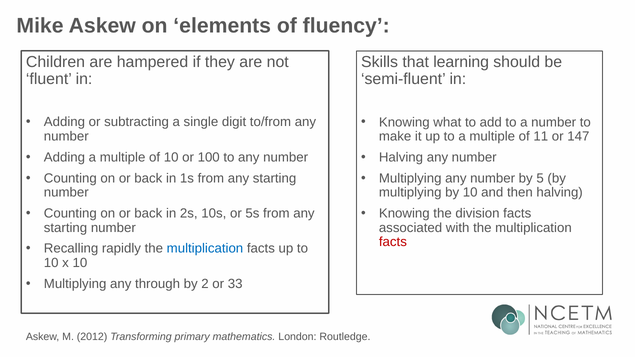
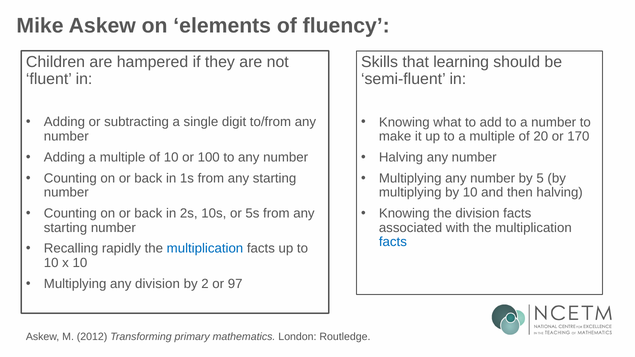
11: 11 -> 20
147: 147 -> 170
facts at (393, 242) colour: red -> blue
any through: through -> division
33: 33 -> 97
